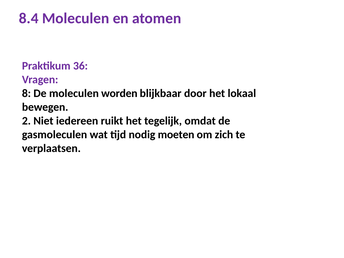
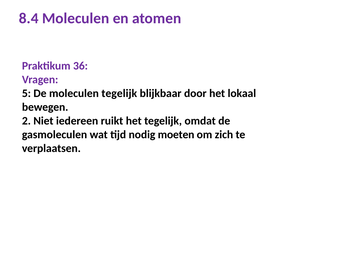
8: 8 -> 5
moleculen worden: worden -> tegelijk
